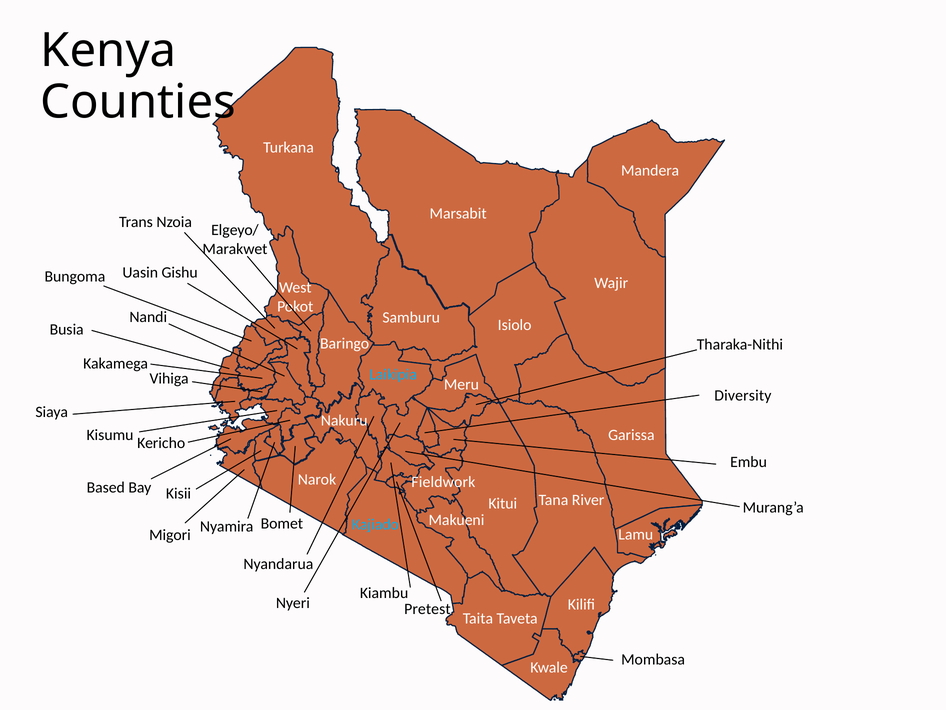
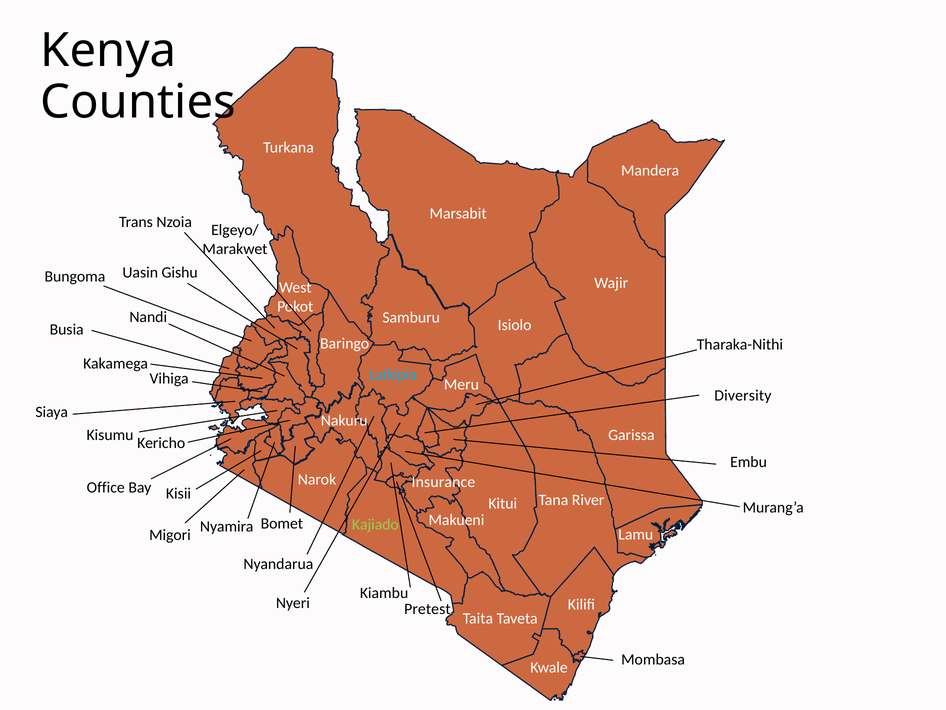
Fieldwork: Fieldwork -> Insurance
Based: Based -> Office
Kajiado colour: light blue -> light green
